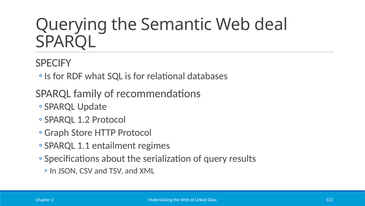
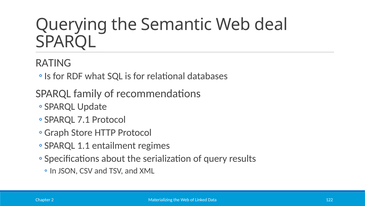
SPECIFY: SPECIFY -> RATING
1.2: 1.2 -> 7.1
